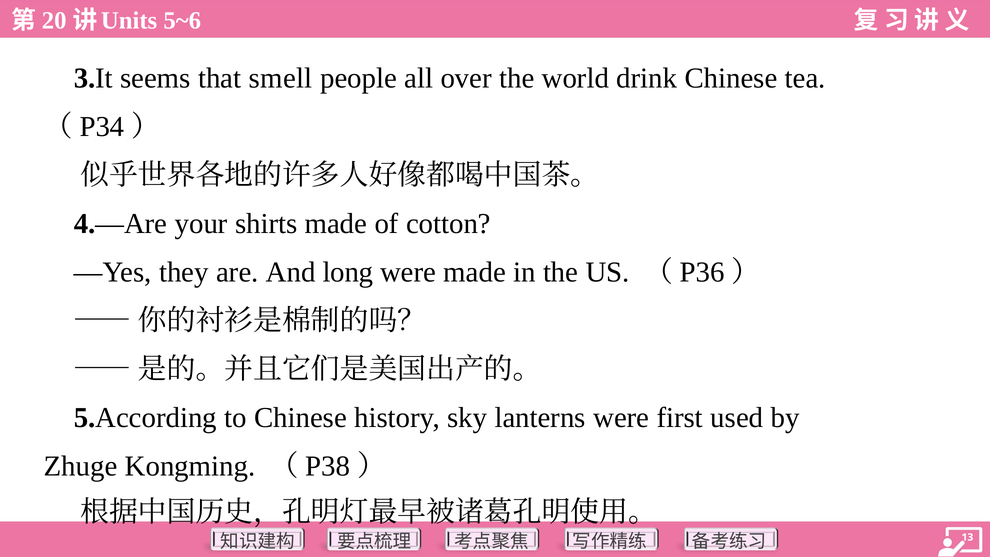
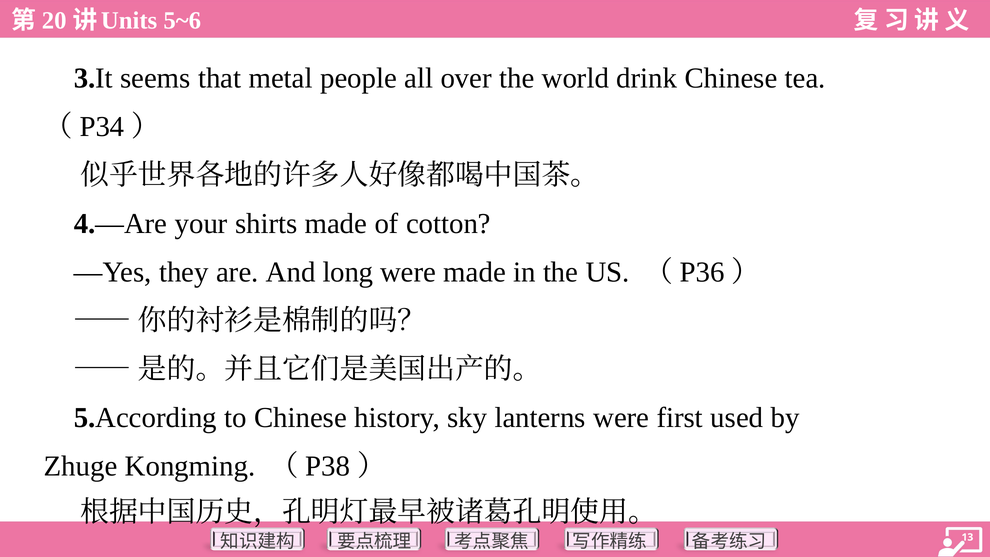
smell: smell -> metal
